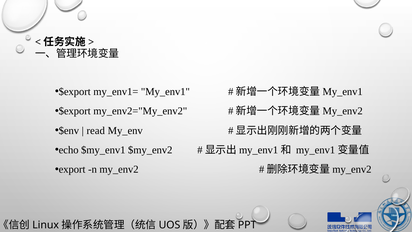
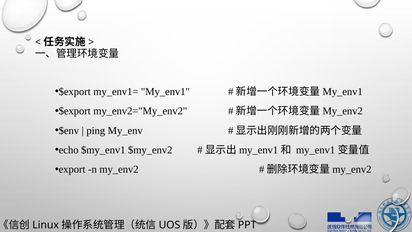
read: read -> ping
